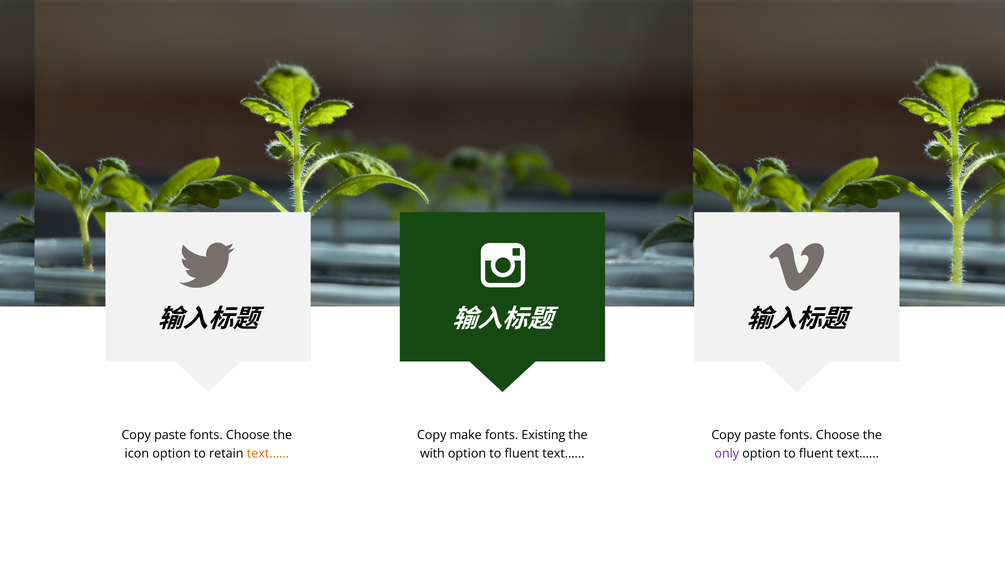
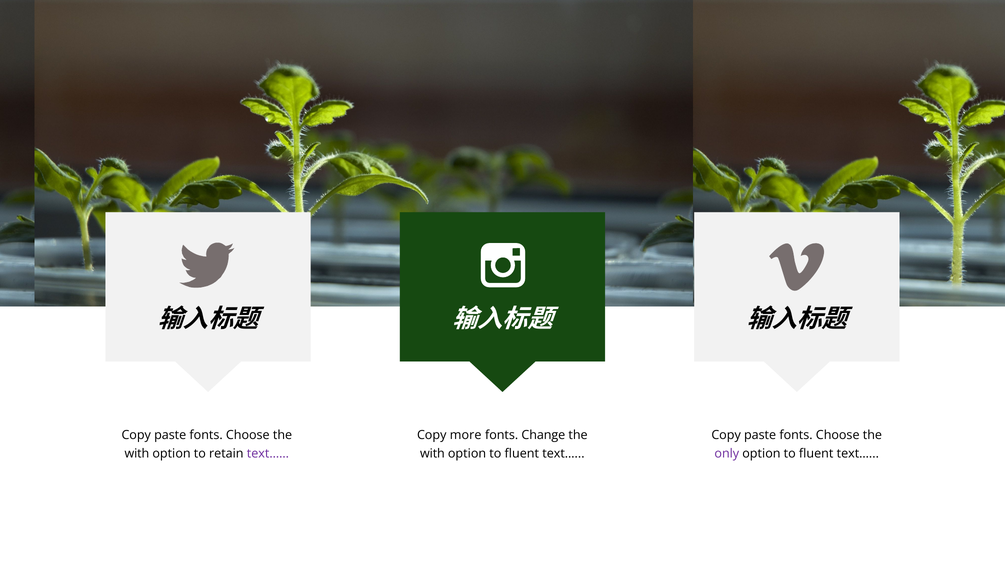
make: make -> more
Existing: Existing -> Change
icon at (137, 454): icon -> with
text… at (268, 454) colour: orange -> purple
